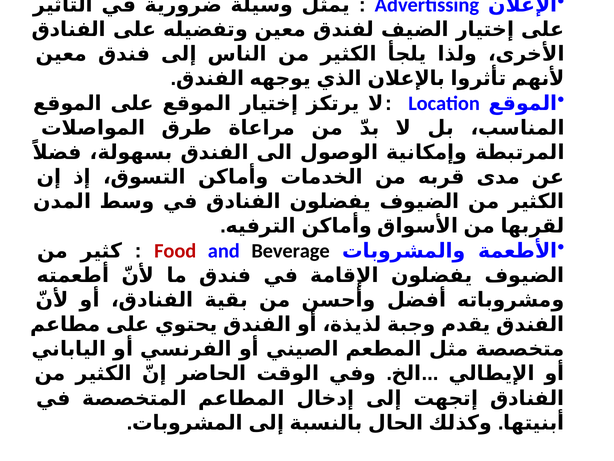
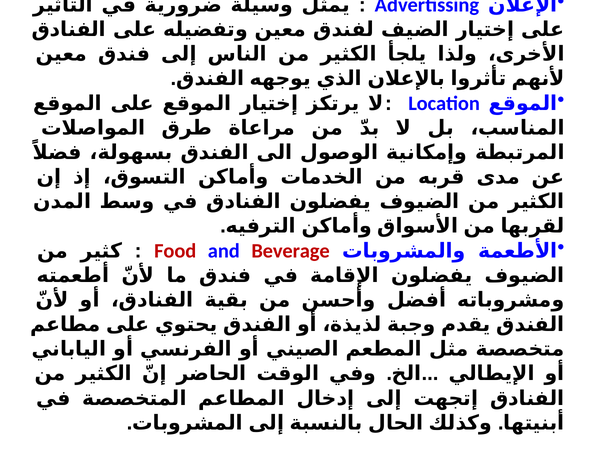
Beverage colour: black -> red
